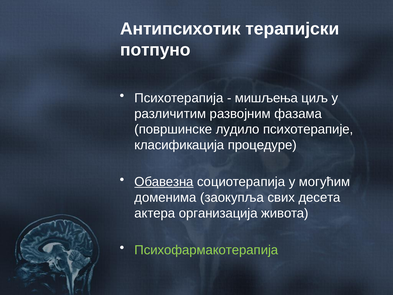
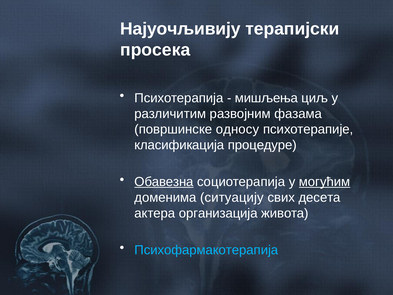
Антипсихотик: Антипсихотик -> Најуочљивију
потпуно: потпуно -> просека
лудило: лудило -> односу
могућим underline: none -> present
заокупља: заокупља -> ситуацију
Психофармакотерапија colour: light green -> light blue
